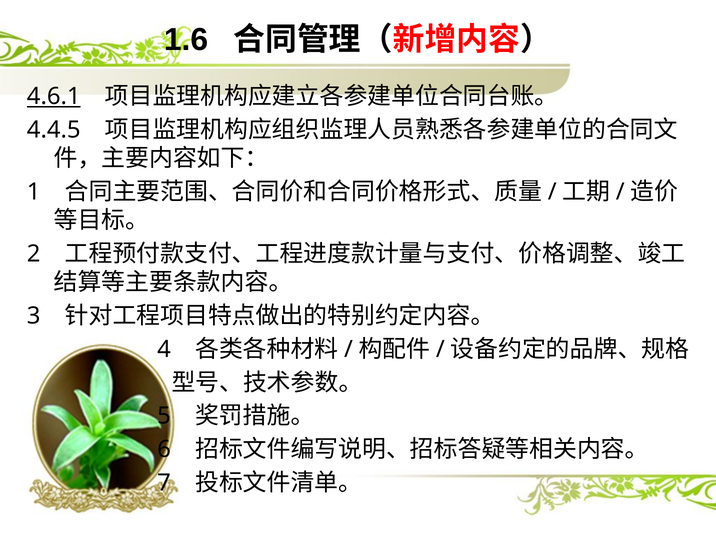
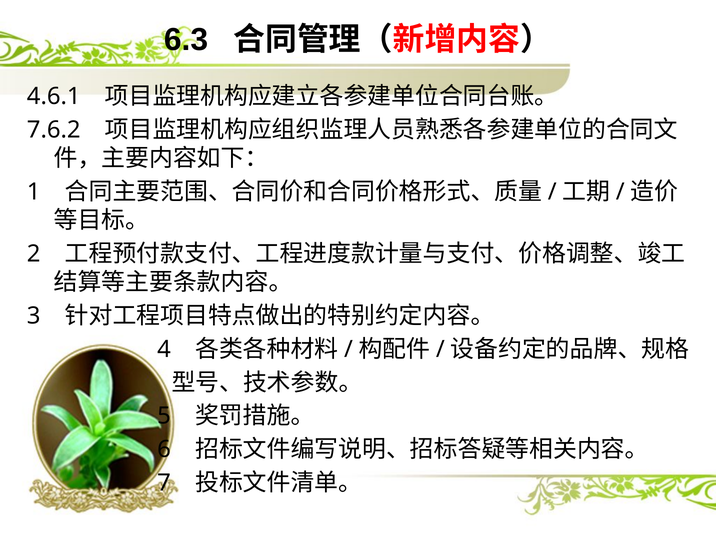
1.6: 1.6 -> 6.3
4.6.1 underline: present -> none
4.4.5: 4.4.5 -> 7.6.2
